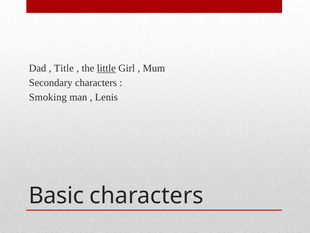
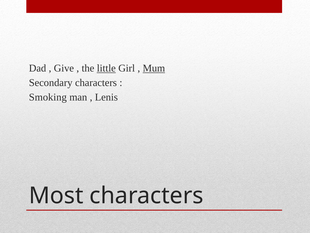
Title: Title -> Give
Mum underline: none -> present
Basic: Basic -> Most
